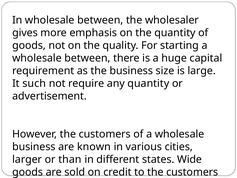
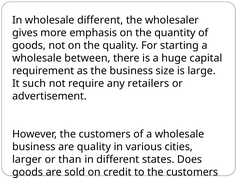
In wholesale between: between -> different
any quantity: quantity -> retailers
are known: known -> quality
Wide: Wide -> Does
